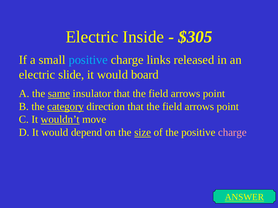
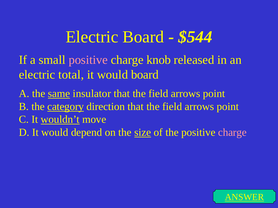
Electric Inside: Inside -> Board
$305: $305 -> $544
positive at (88, 60) colour: light blue -> pink
links: links -> knob
slide: slide -> total
